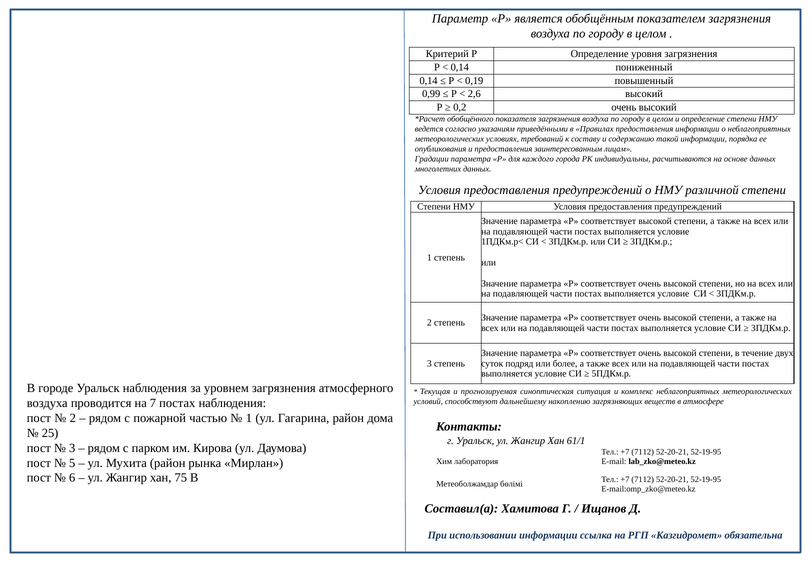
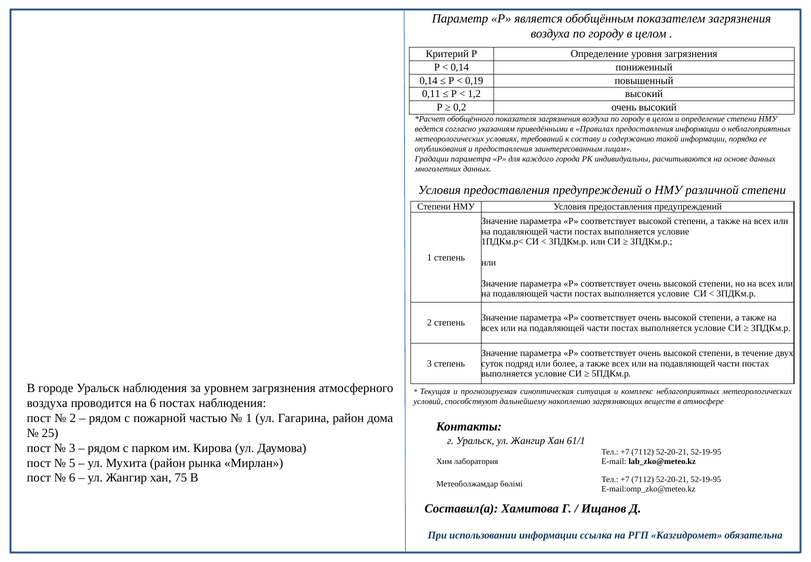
0,99: 0,99 -> 0,11
2,6: 2,6 -> 1,2
на 7: 7 -> 6
